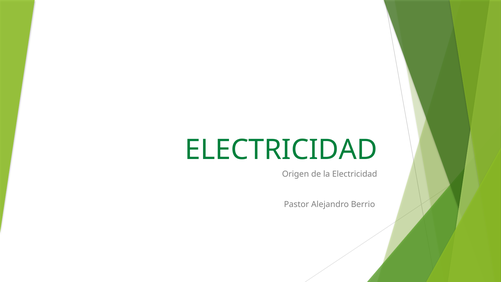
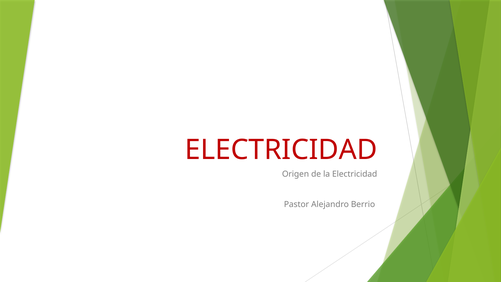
ELECTRICIDAD at (281, 150) colour: green -> red
